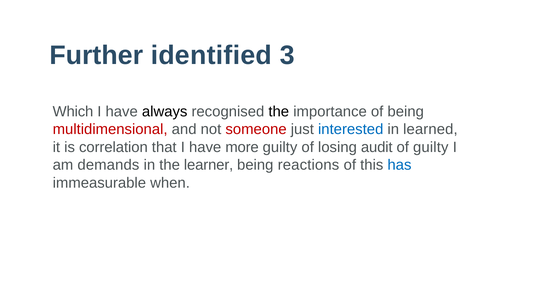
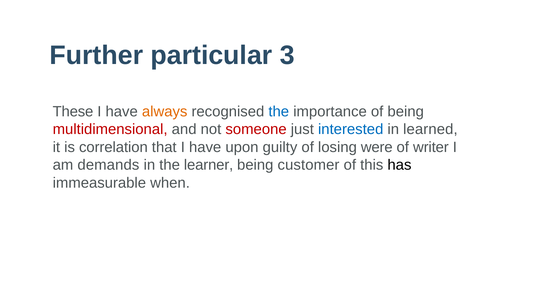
identified: identified -> particular
Which: Which -> These
always colour: black -> orange
the at (279, 111) colour: black -> blue
more: more -> upon
audit: audit -> were
of guilty: guilty -> writer
reactions: reactions -> customer
has colour: blue -> black
